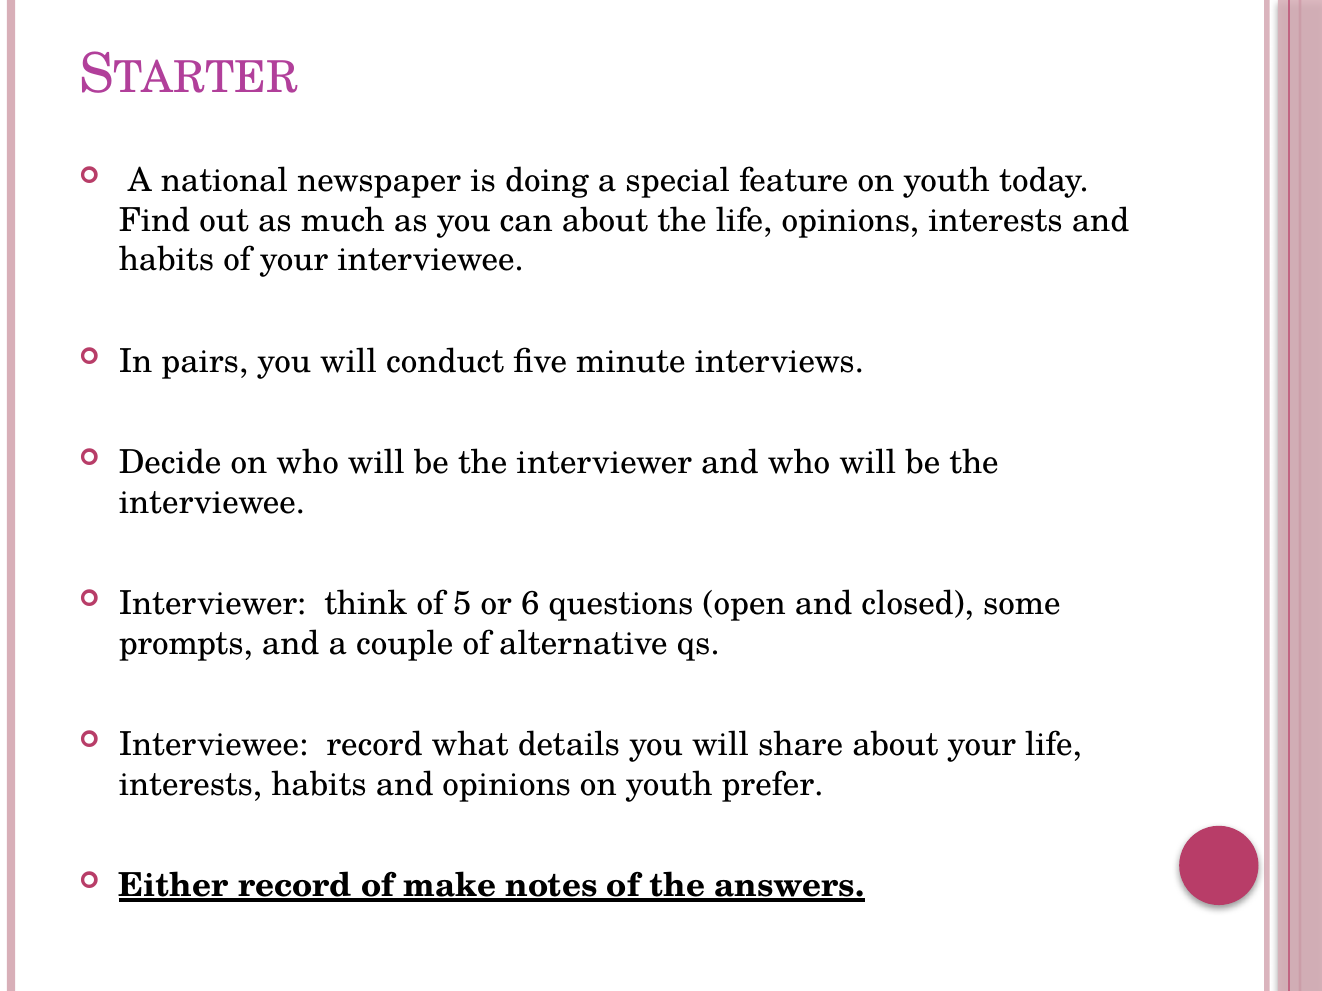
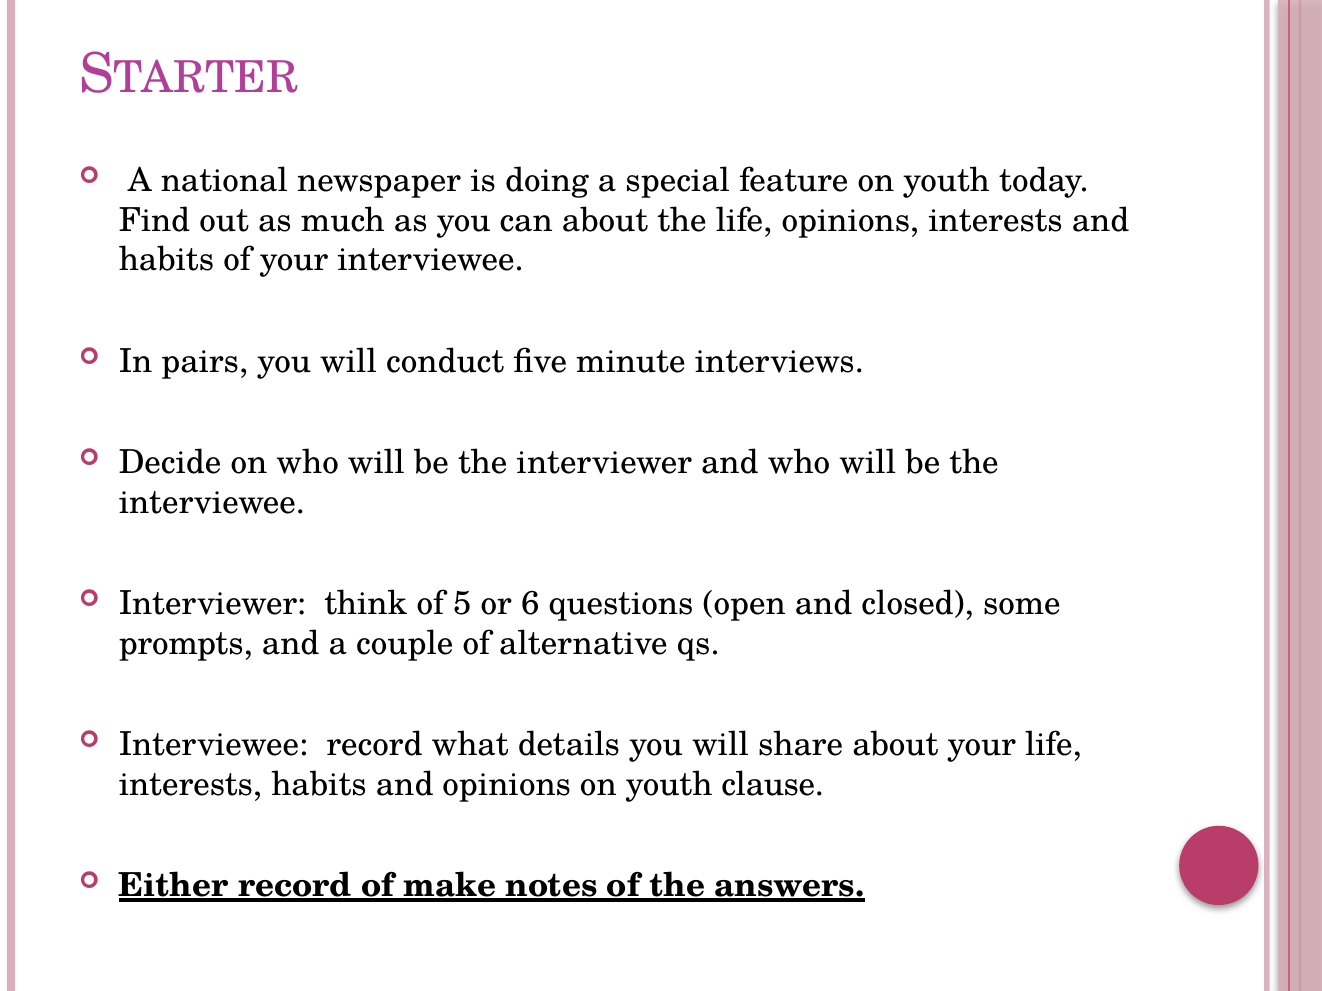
prefer: prefer -> clause
